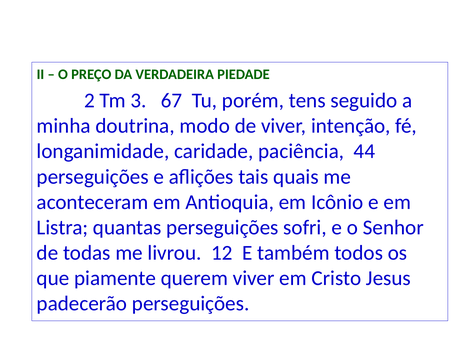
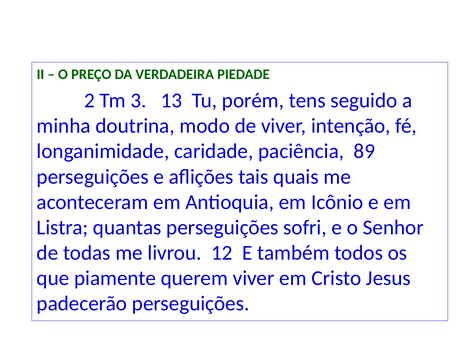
67: 67 -> 13
44: 44 -> 89
